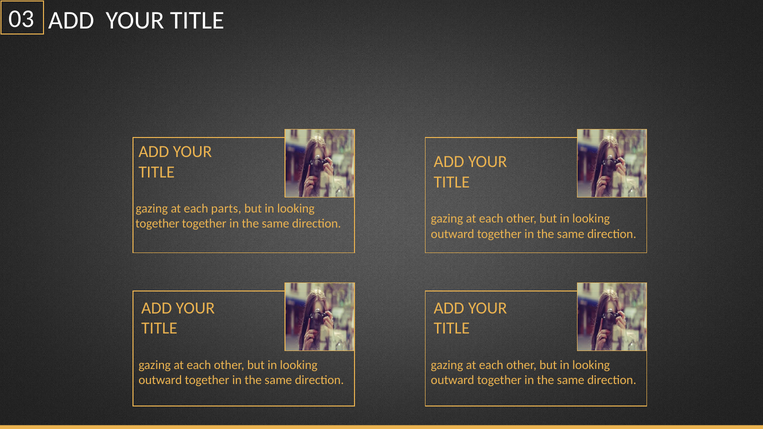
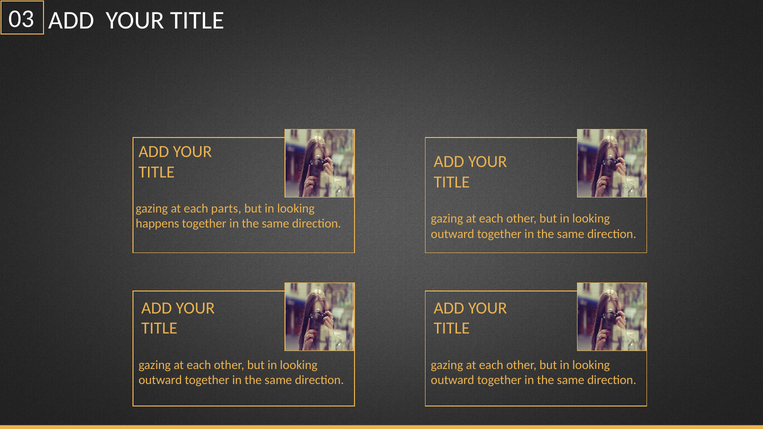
together at (157, 224): together -> happens
